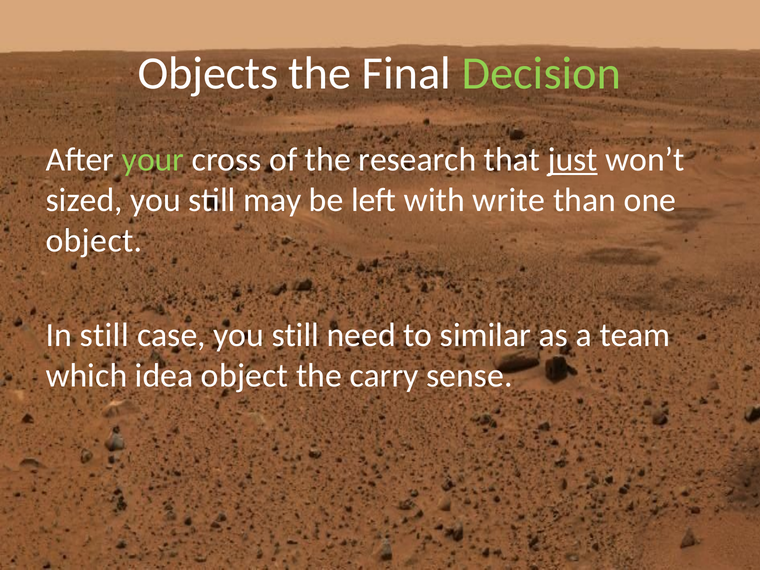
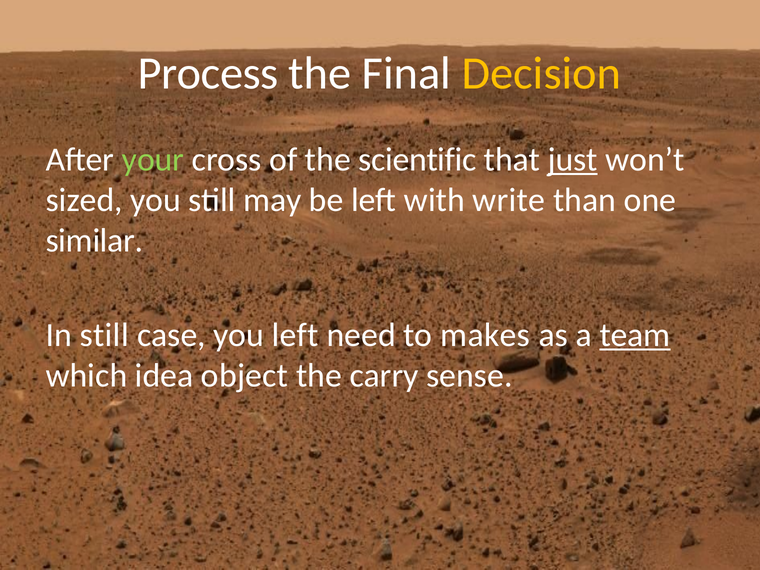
Objects: Objects -> Process
Decision colour: light green -> yellow
research: research -> scientific
object at (94, 241): object -> similar
case you still: still -> left
similar: similar -> makes
team underline: none -> present
